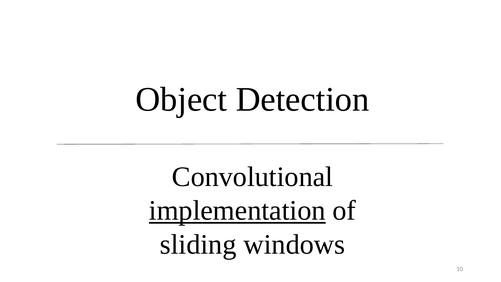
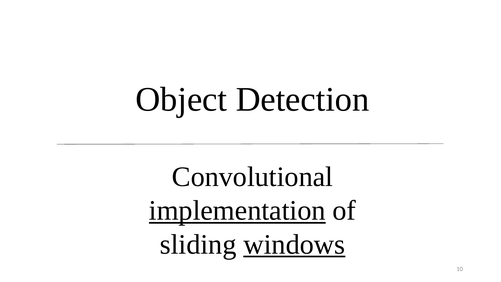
windows underline: none -> present
